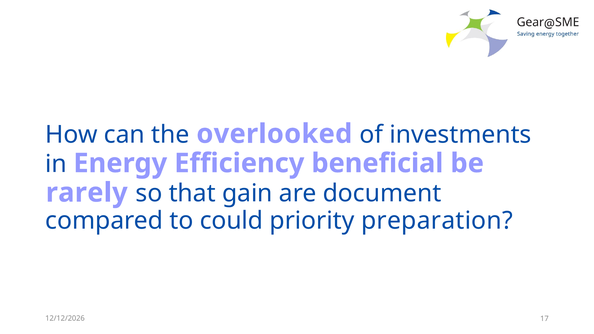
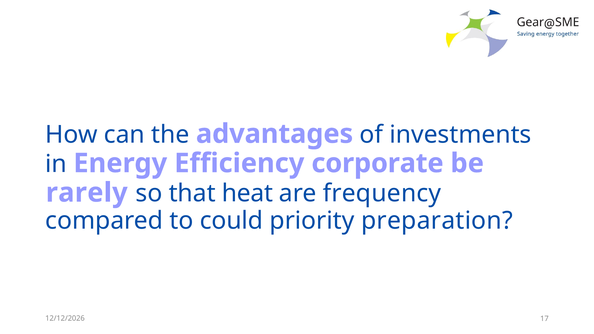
overlooked: overlooked -> advantages
beneficial: beneficial -> corporate
gain: gain -> heat
document: document -> frequency
